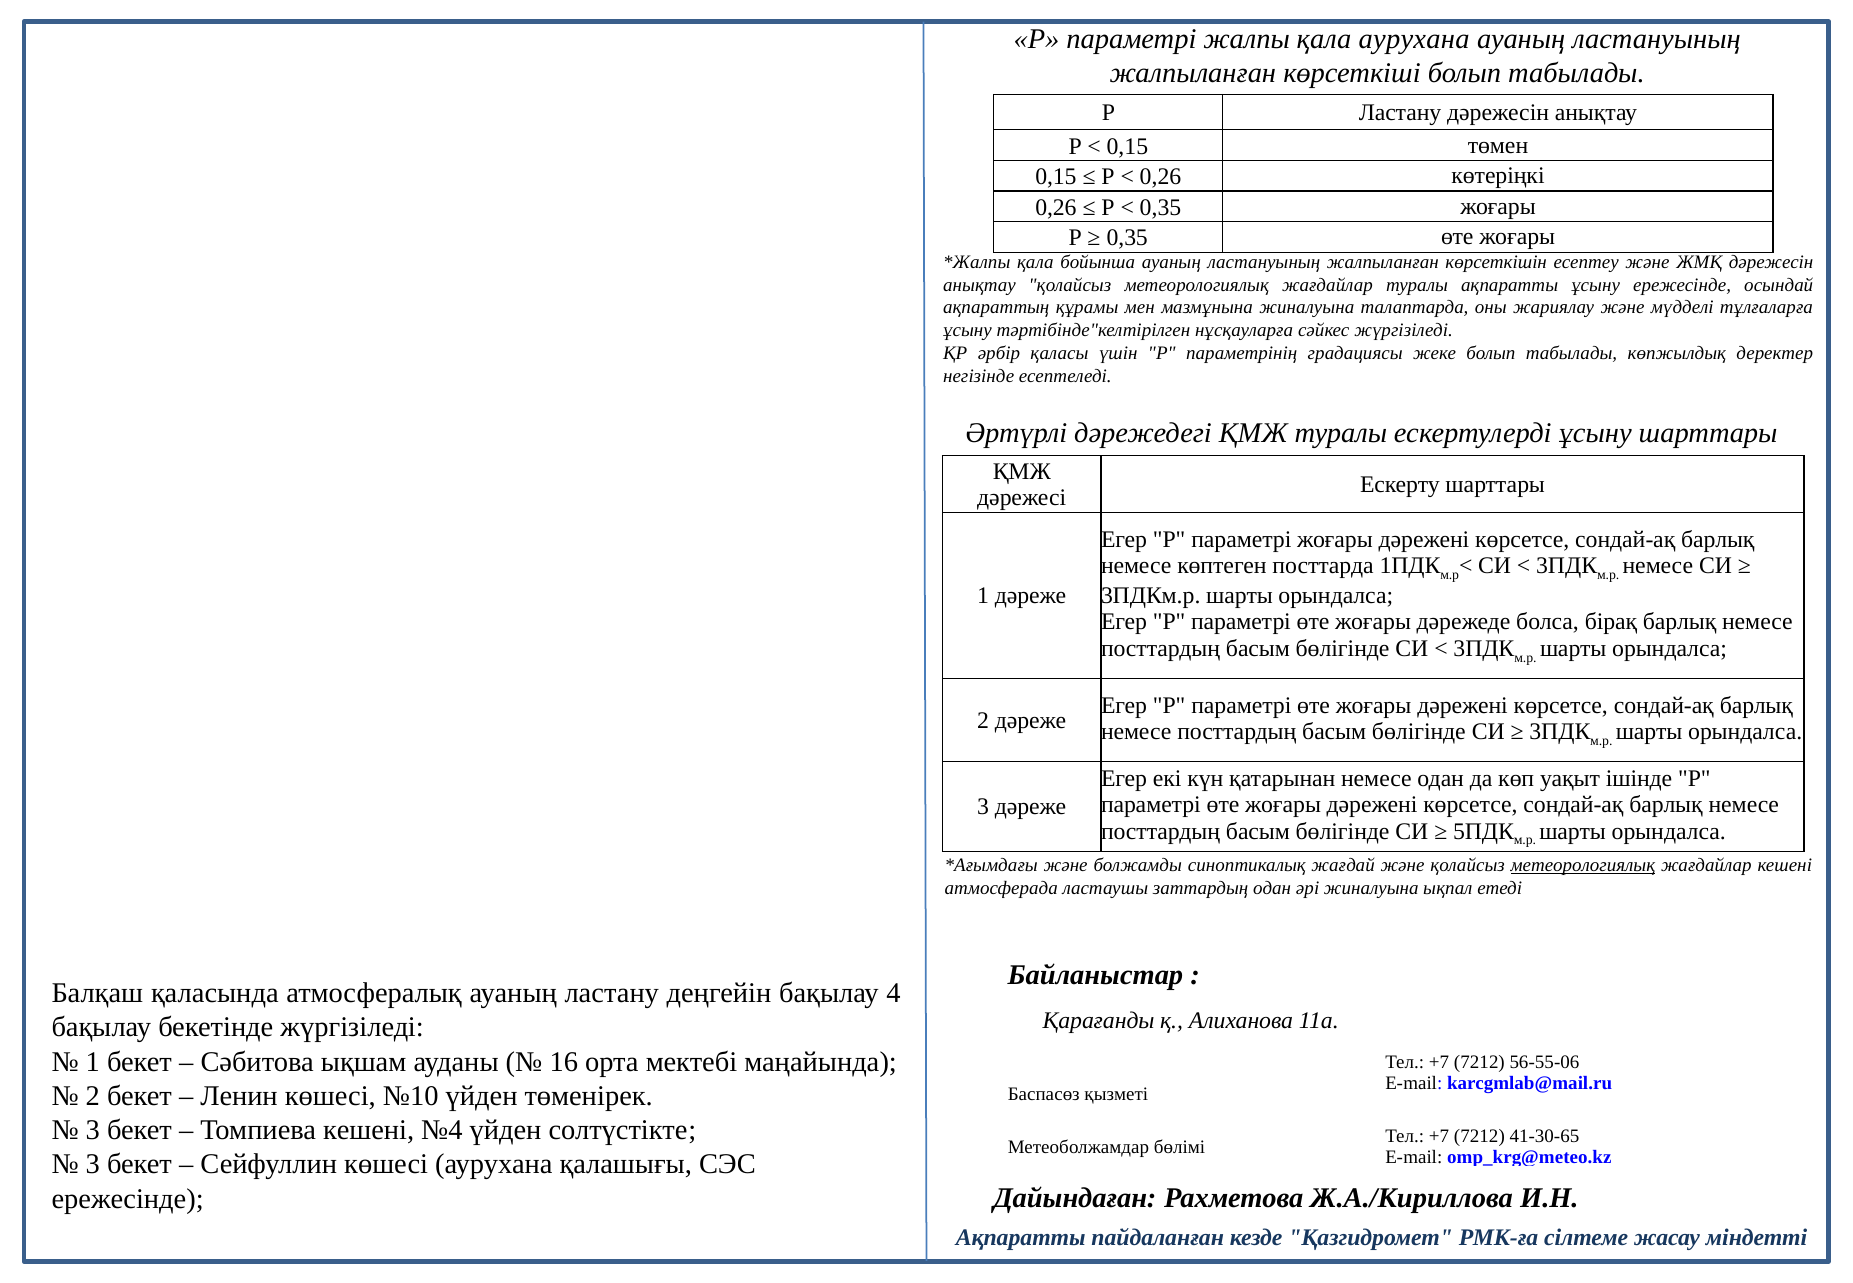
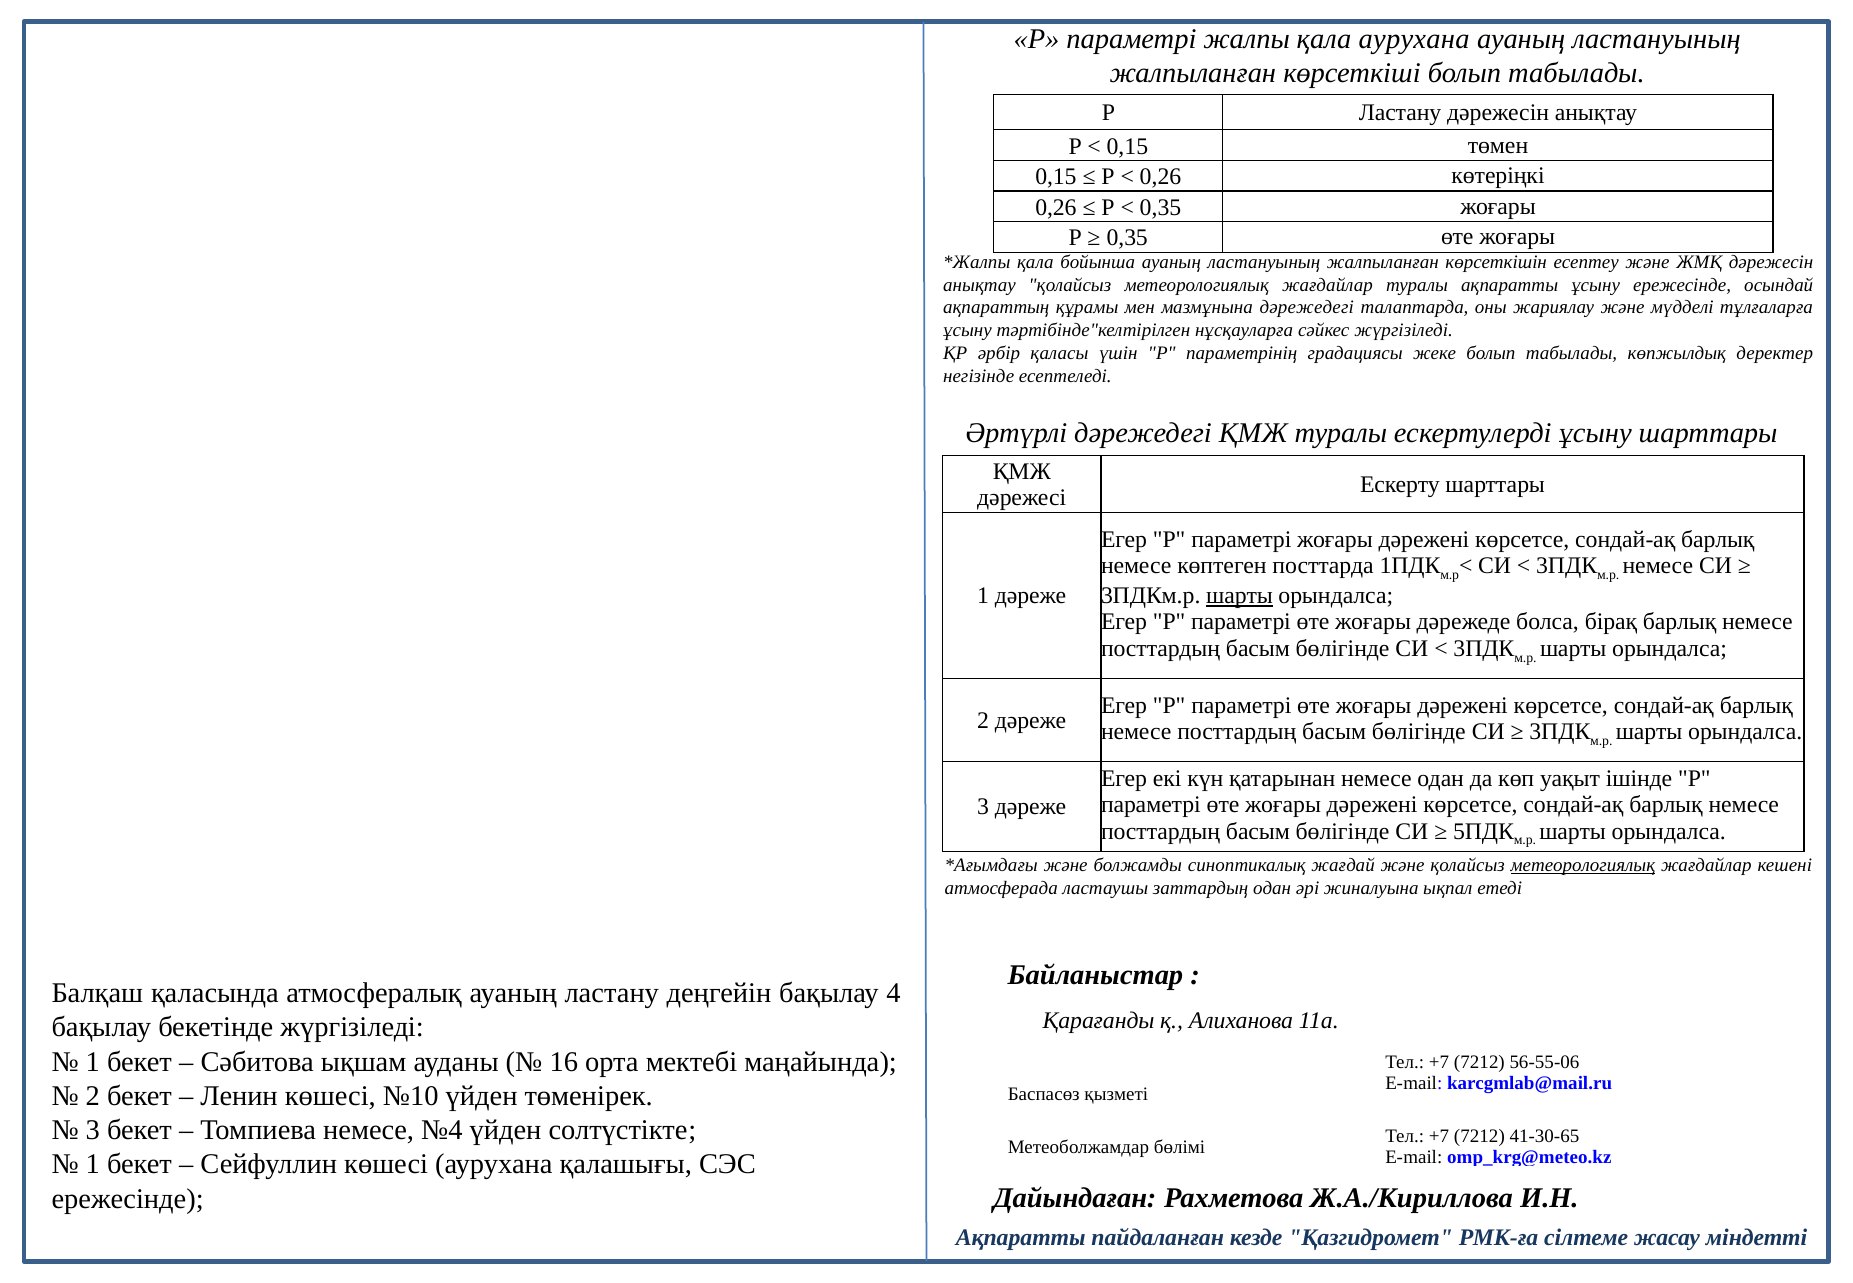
мазмұнына жиналуына: жиналуына -> дәрежедегі
шарты at (1239, 596) underline: none -> present
Томпиева кешені: кешені -> немесе
3 at (93, 1164): 3 -> 1
